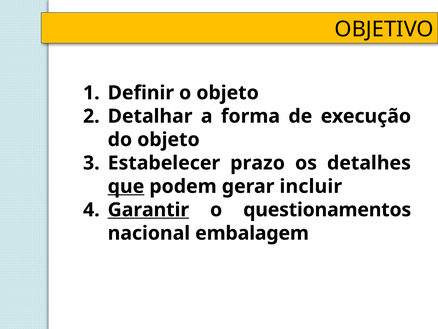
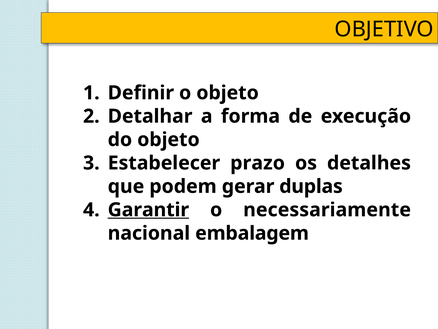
que underline: present -> none
incluir: incluir -> duplas
questionamentos: questionamentos -> necessariamente
